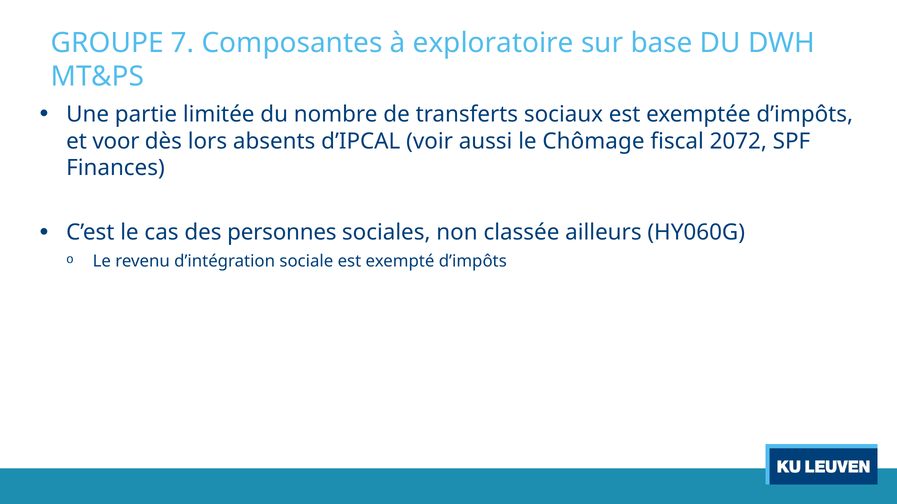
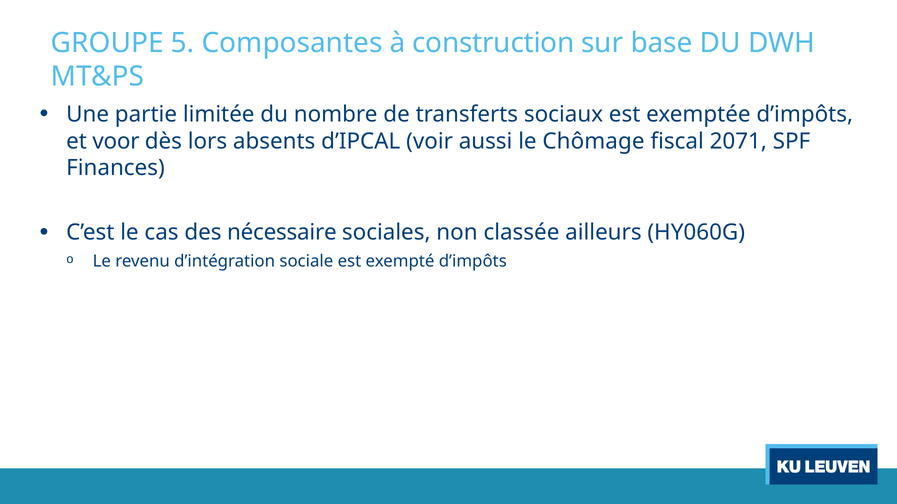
7: 7 -> 5
exploratoire: exploratoire -> construction
2072: 2072 -> 2071
personnes: personnes -> nécessaire
